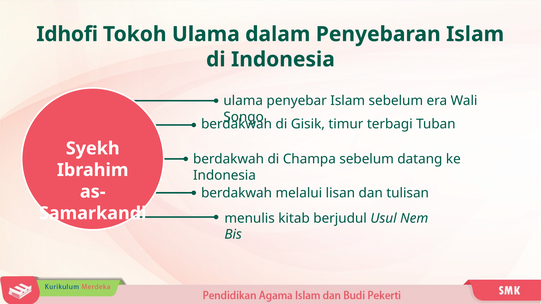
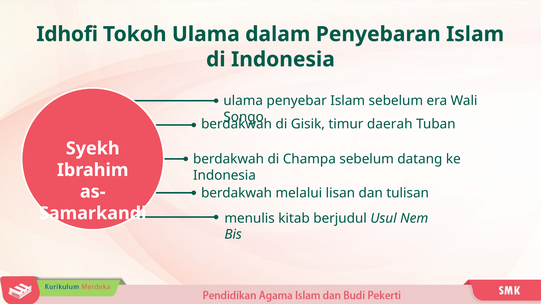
terbagi: terbagi -> daerah
